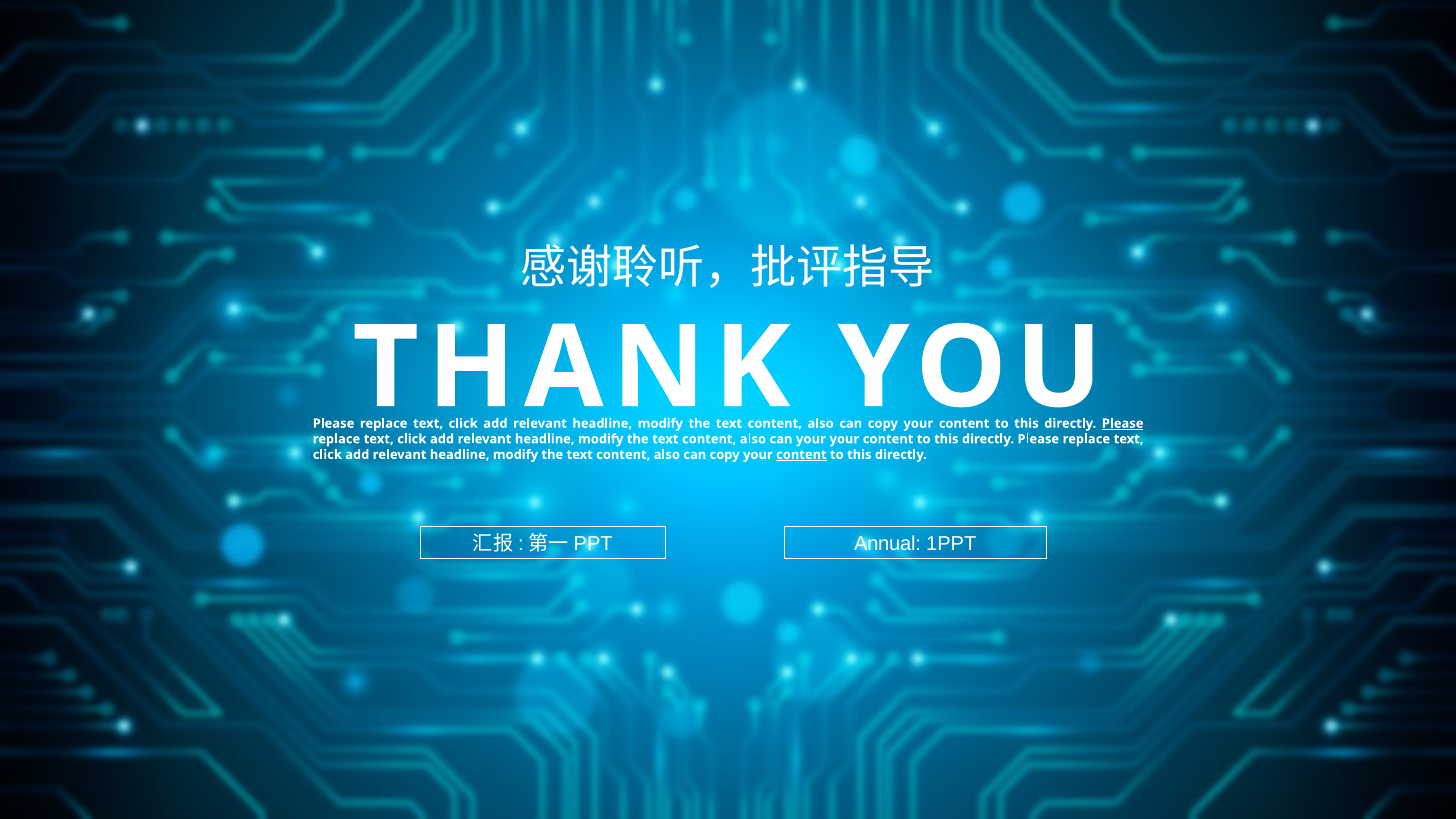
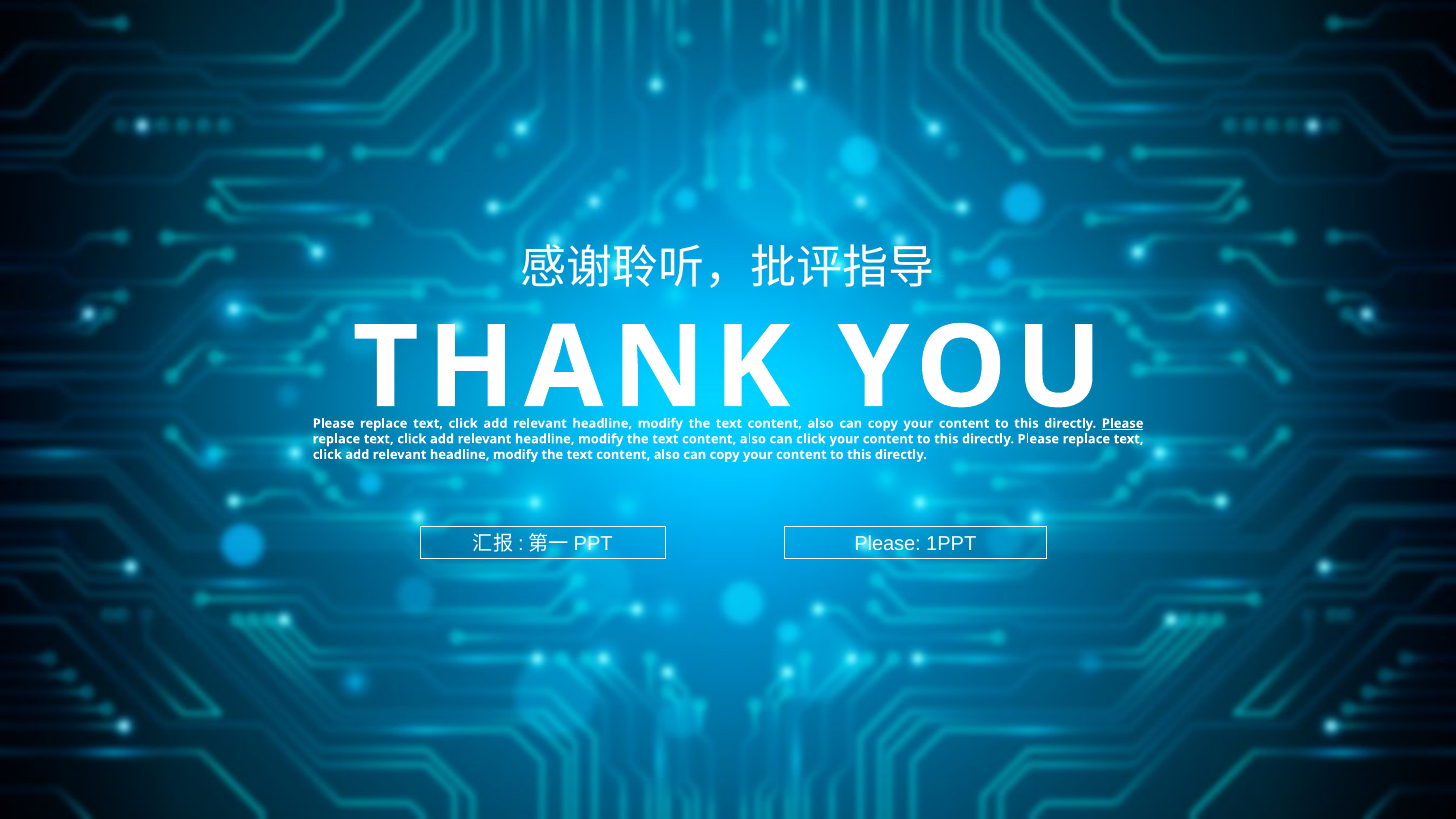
your at (811, 439): your -> click
content at (801, 455) underline: present -> none
Annual at (888, 544): Annual -> Please
